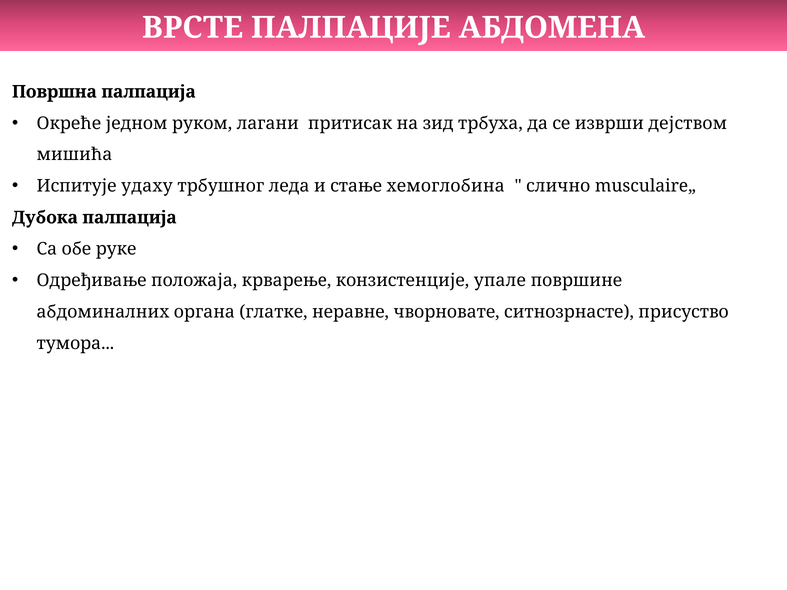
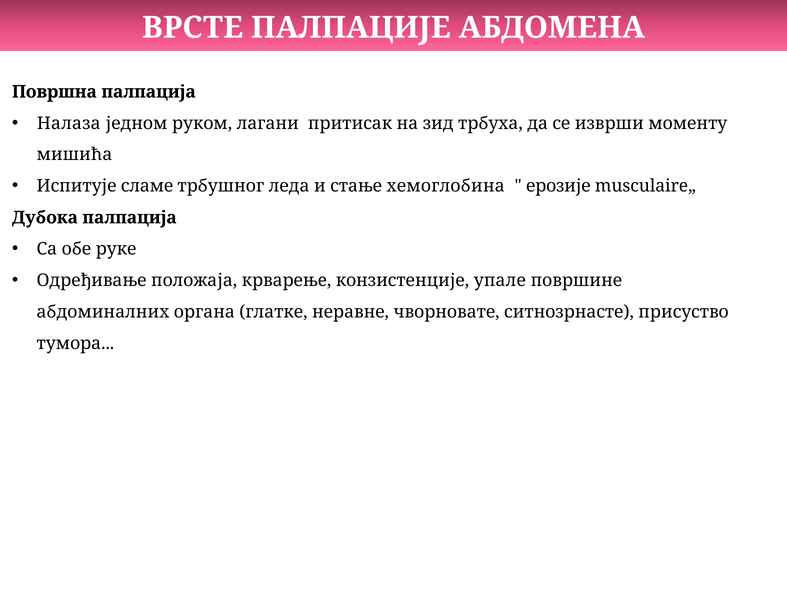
Окреће: Окреће -> Налаза
дејством: дејством -> моменту
удаху: удаху -> сламе
слично: слично -> ерозије
